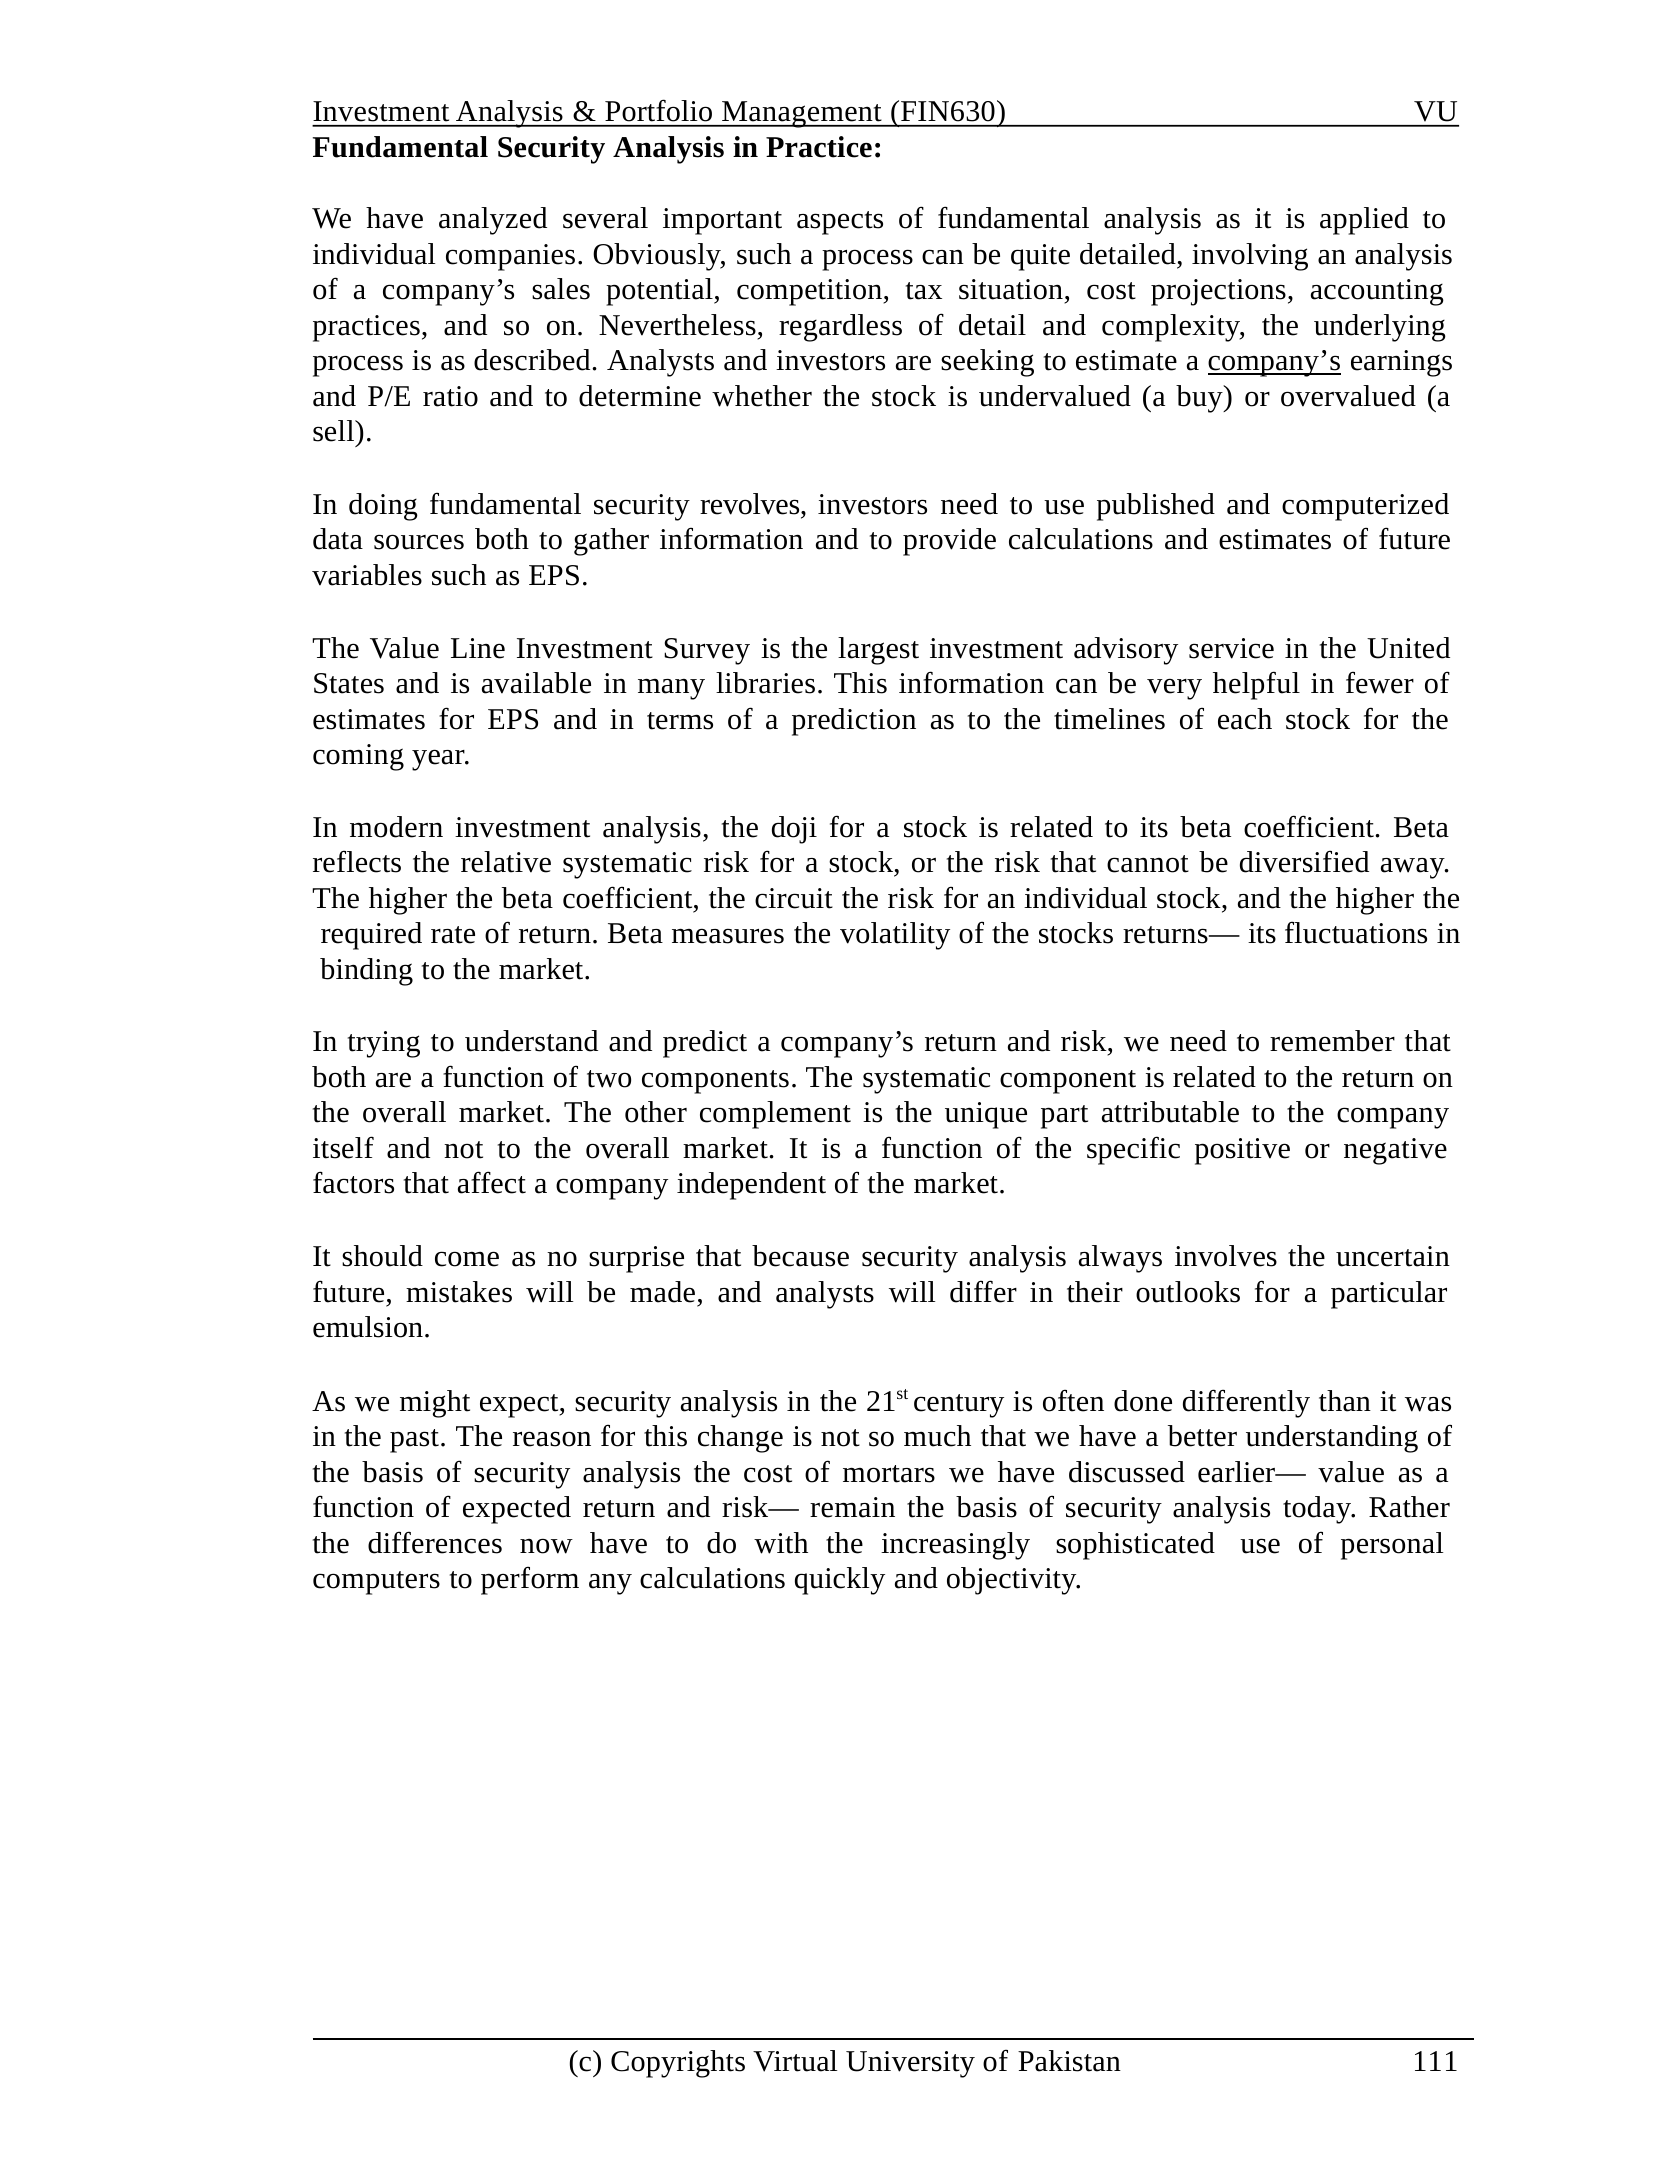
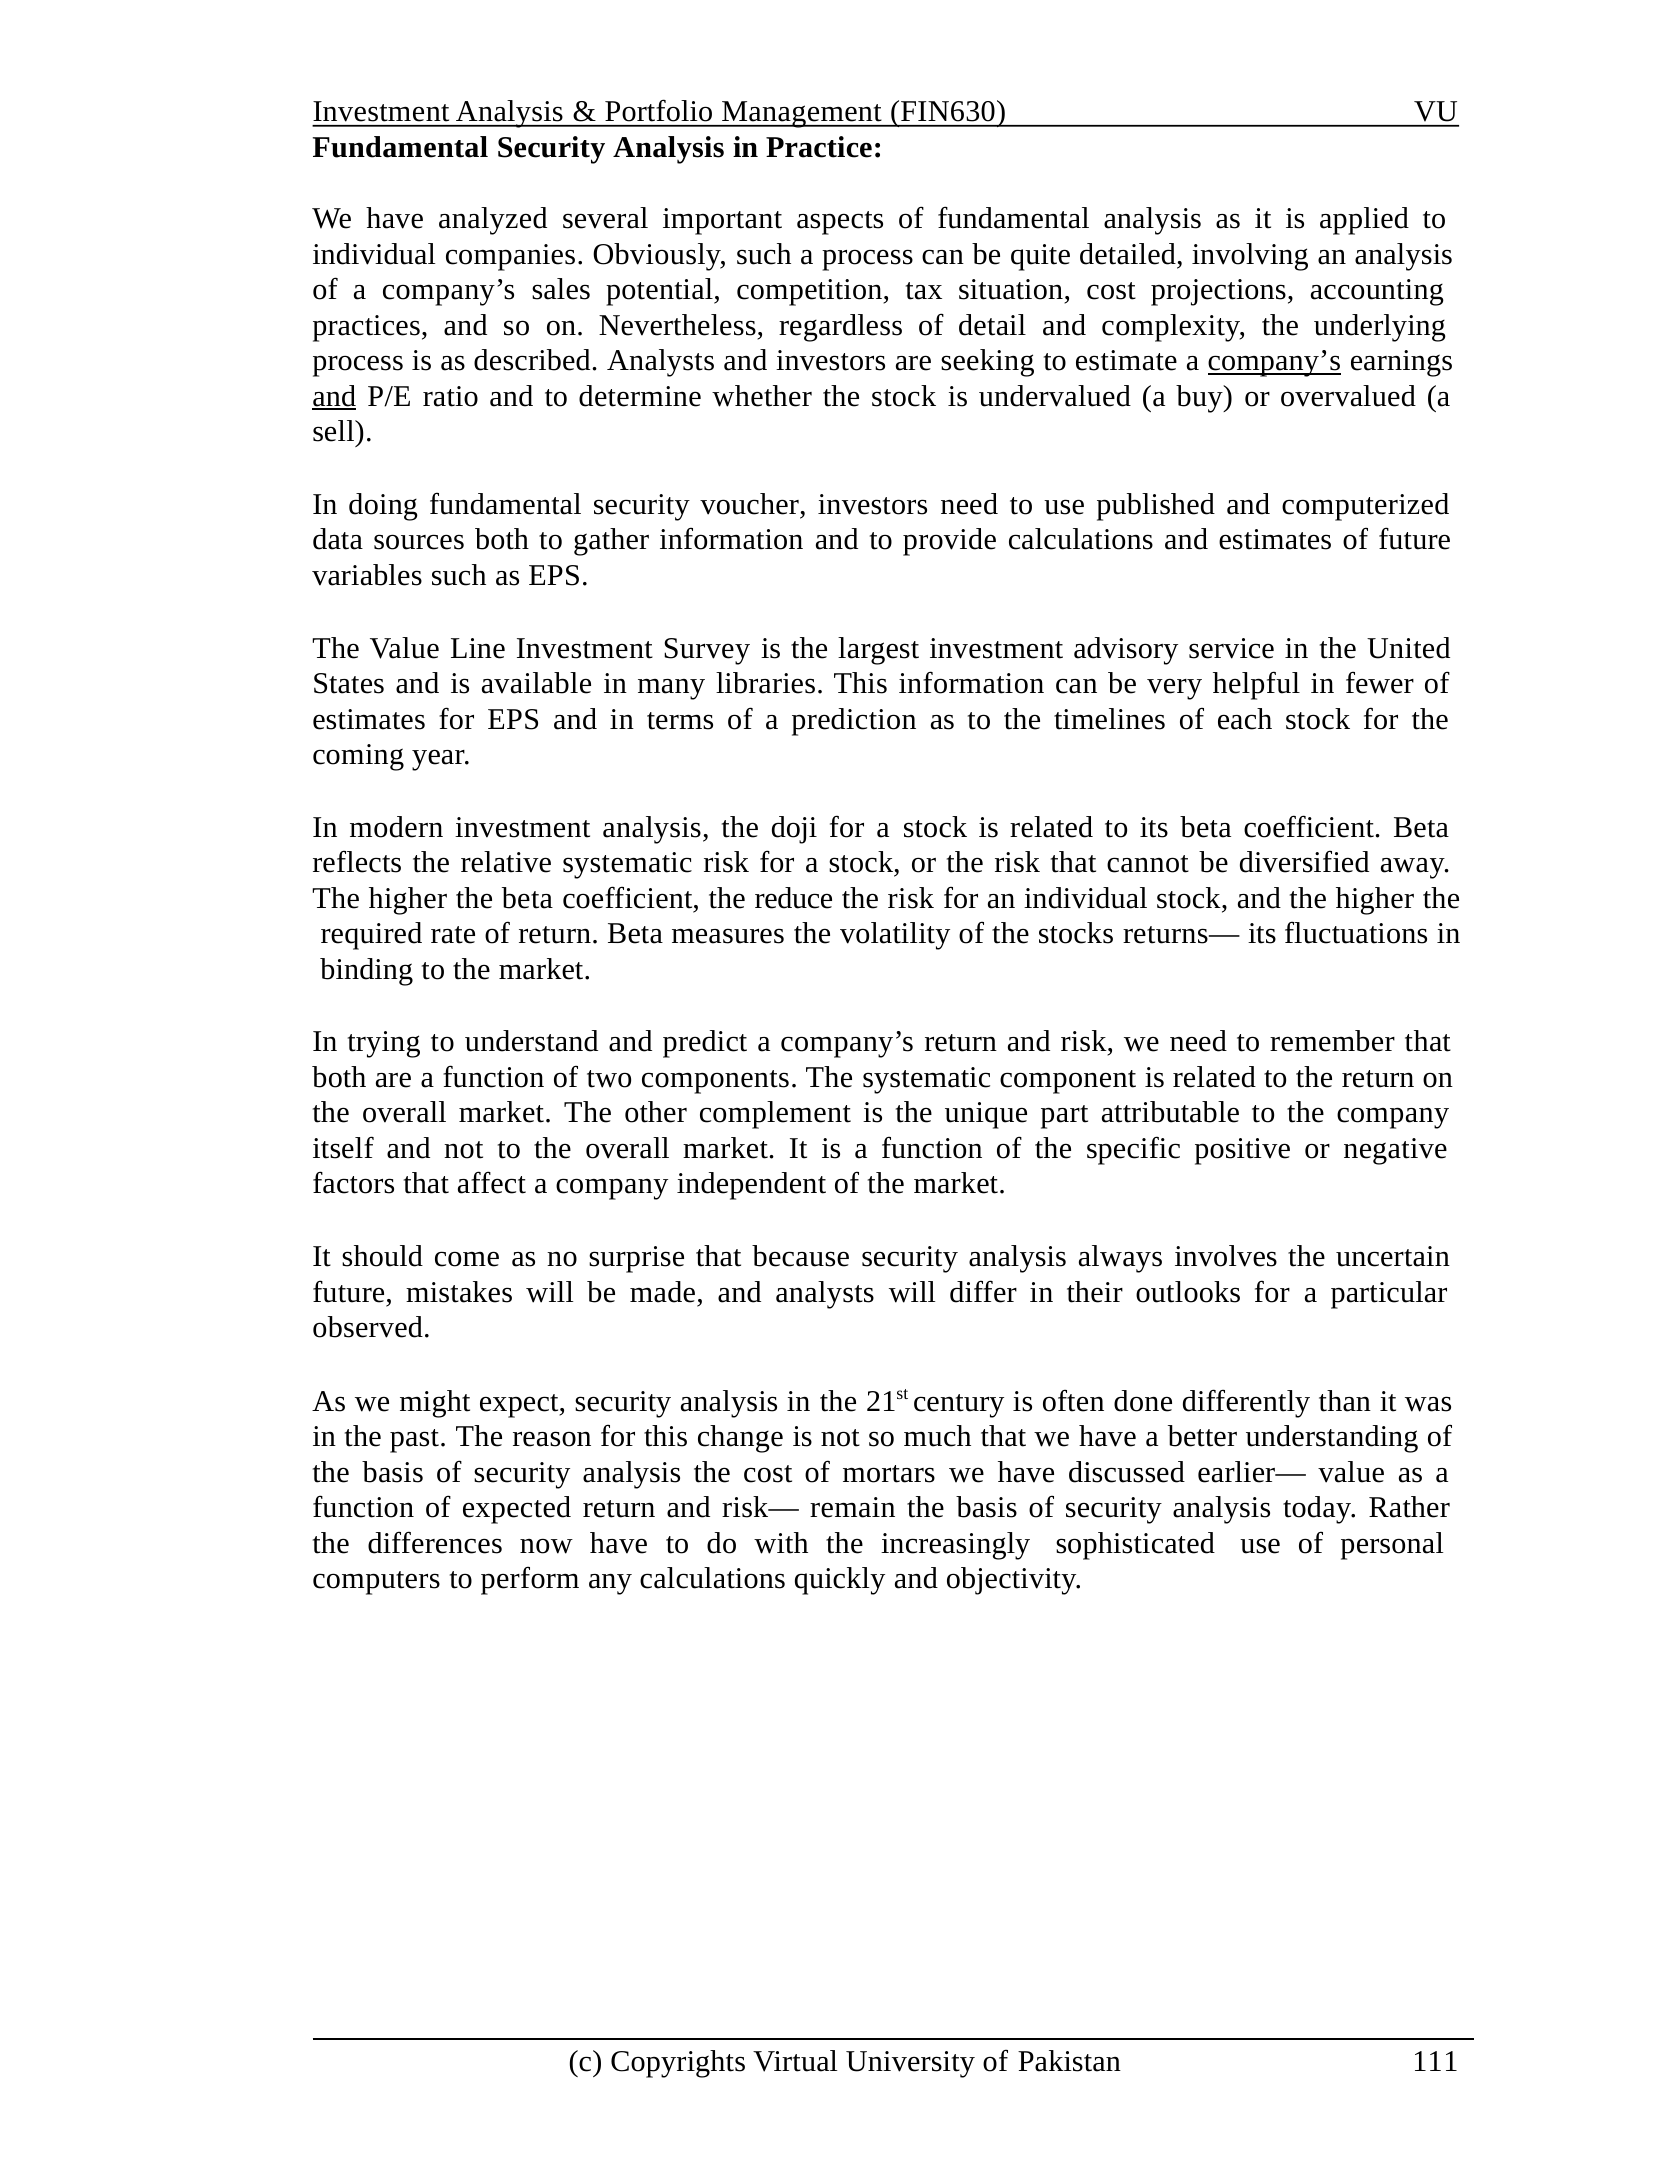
and at (334, 396) underline: none -> present
revolves: revolves -> voucher
circuit: circuit -> reduce
emulsion: emulsion -> observed
